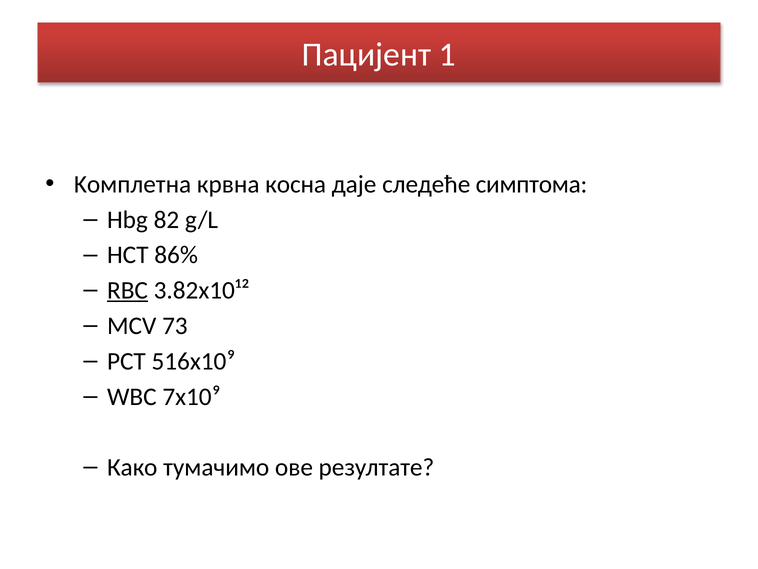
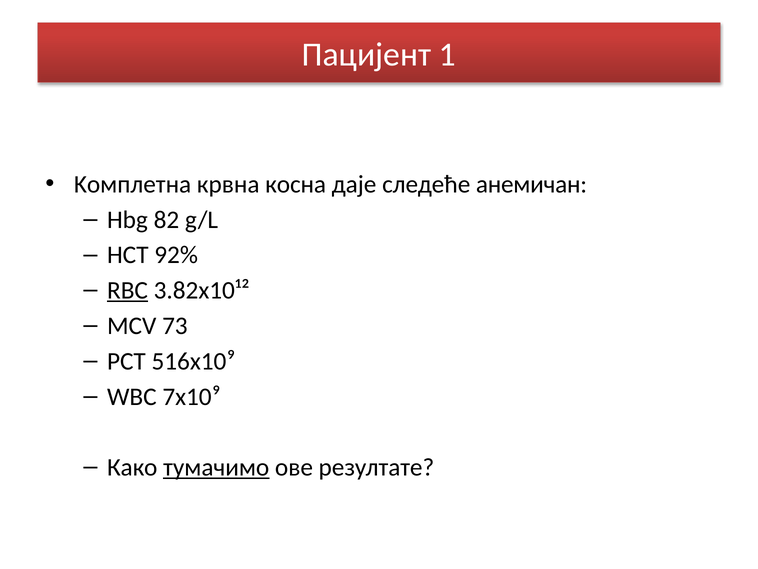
симптома: симптома -> анемичан
86%: 86% -> 92%
тумачимо underline: none -> present
